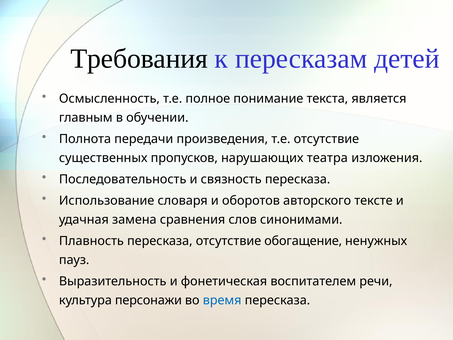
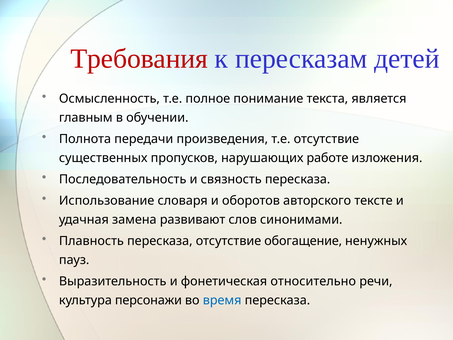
Требования colour: black -> red
театра: театра -> работе
сравнения: сравнения -> развивают
воспитателем: воспитателем -> относительно
